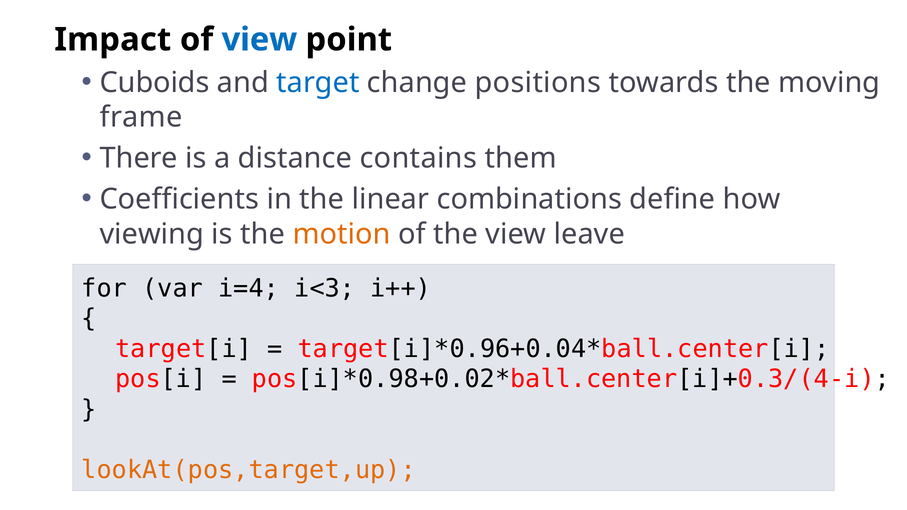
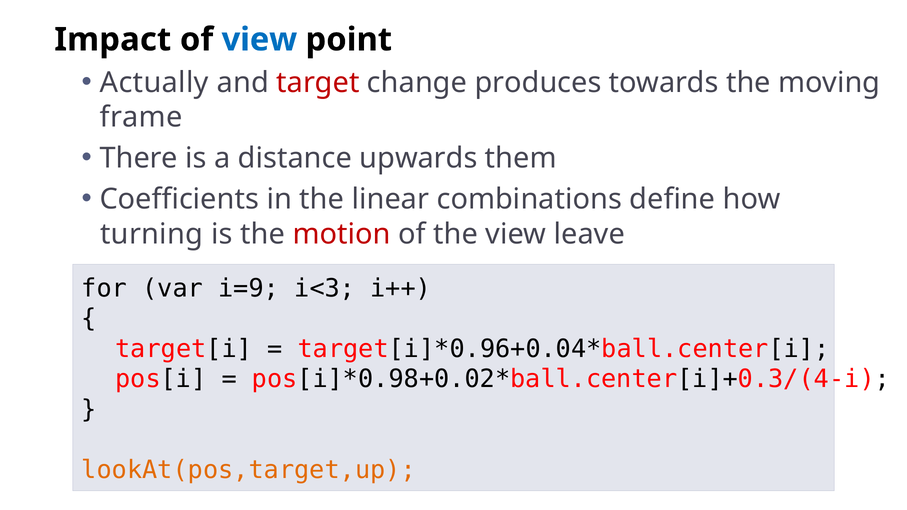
Cuboids: Cuboids -> Actually
target colour: blue -> red
positions: positions -> produces
contains: contains -> upwards
viewing: viewing -> turning
motion colour: orange -> red
i=4: i=4 -> i=9
